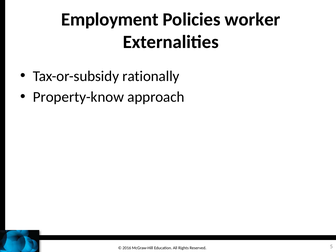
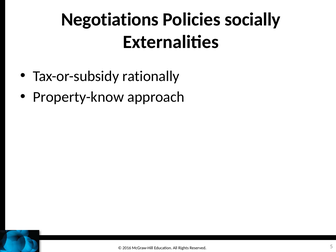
Employment: Employment -> Negotiations
worker: worker -> socially
